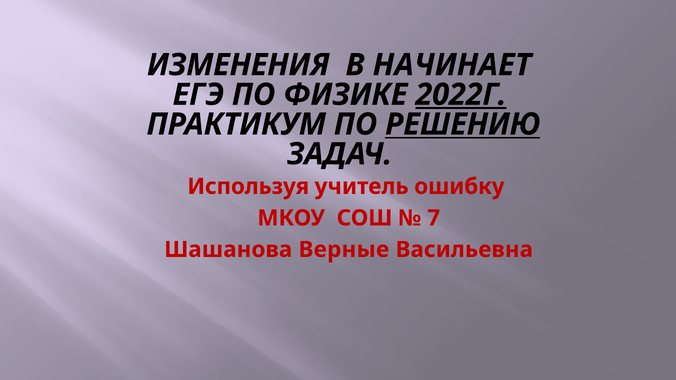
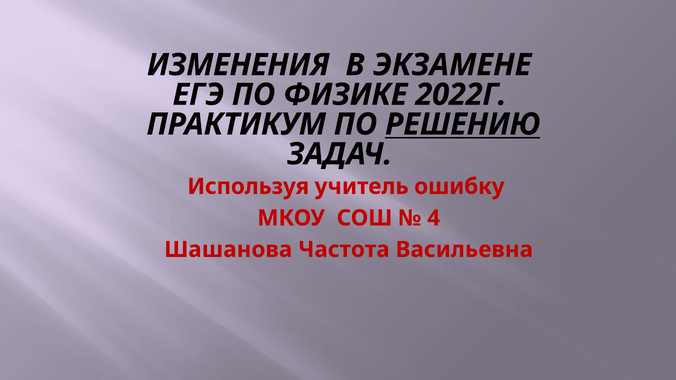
НАЧИНАЕТ: НАЧИНАЕТ -> ЭКЗАМЕНЕ
2022Г underline: present -> none
7: 7 -> 4
Верные: Верные -> Частота
